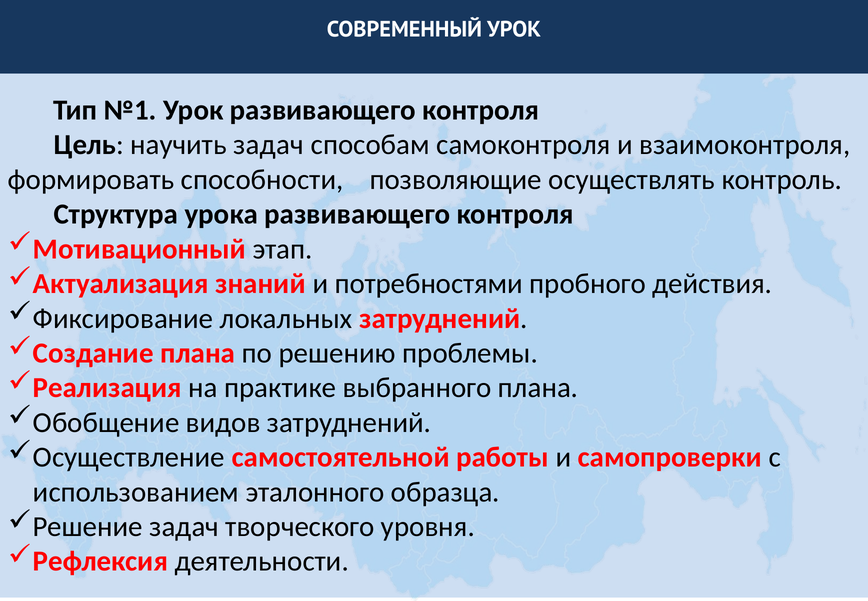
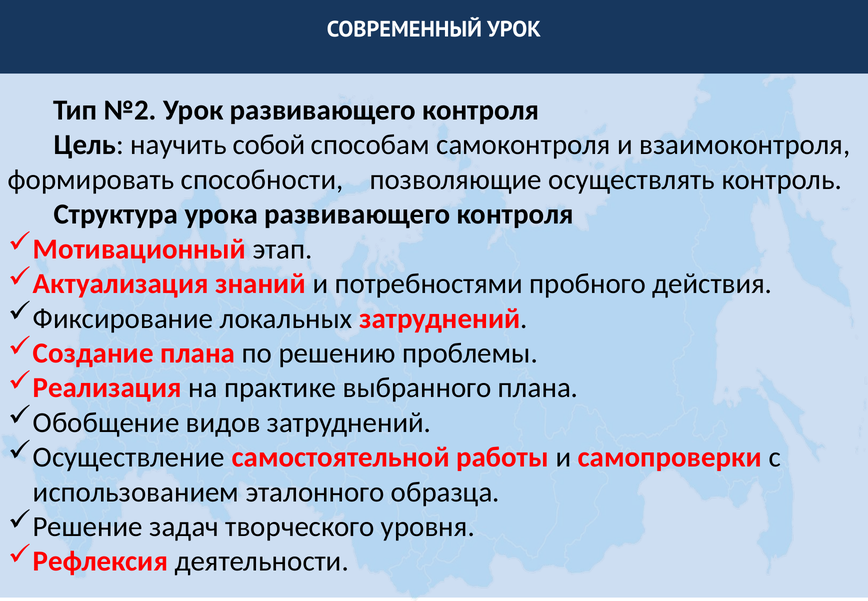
№1: №1 -> №2
научить задач: задач -> собой
